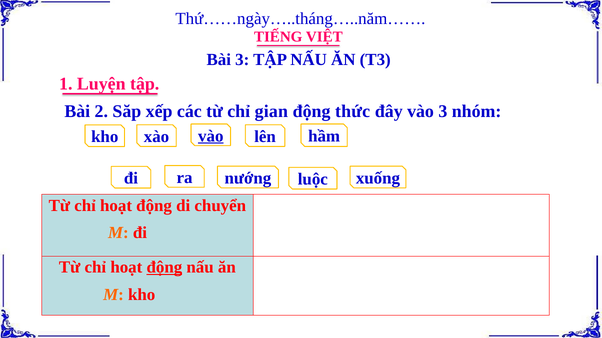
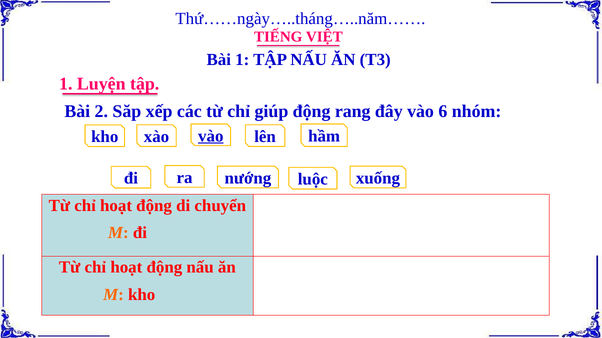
Bài 3: 3 -> 1
gian: gian -> giúp
thức: thức -> rang
vào 3: 3 -> 6
động at (164, 267) underline: present -> none
